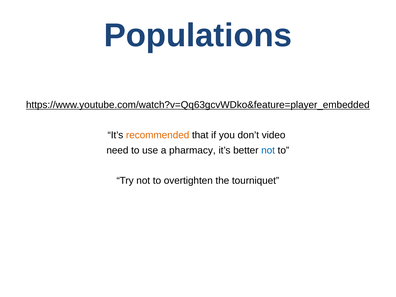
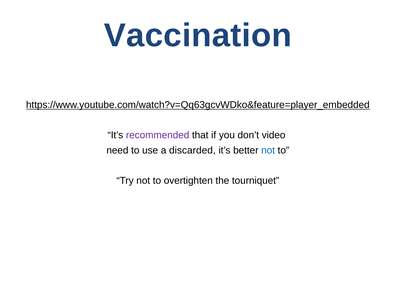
Populations: Populations -> Vaccination
recommended colour: orange -> purple
pharmacy: pharmacy -> discarded
